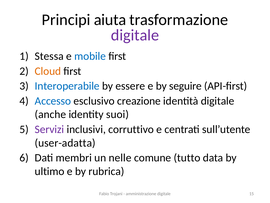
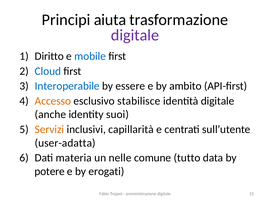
Stessa: Stessa -> Diritto
Cloud colour: orange -> blue
seguire: seguire -> ambito
Accesso colour: blue -> orange
creazione: creazione -> stabilisce
Servizi colour: purple -> orange
corruttivo: corruttivo -> capillarità
membri: membri -> materia
ultimo: ultimo -> potere
rubrica: rubrica -> erogati
